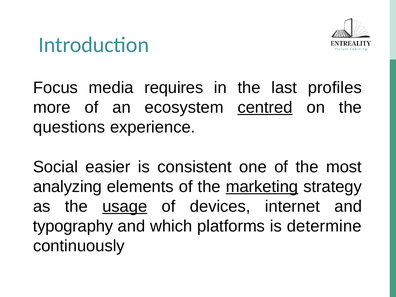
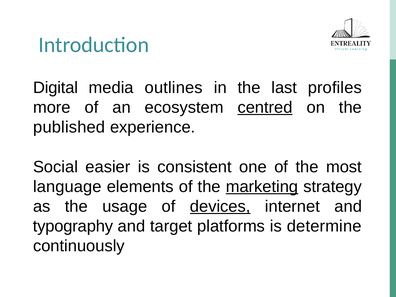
Focus: Focus -> Digital
requires: requires -> outlines
questions: questions -> published
analyzing: analyzing -> language
usage underline: present -> none
devices underline: none -> present
which: which -> target
